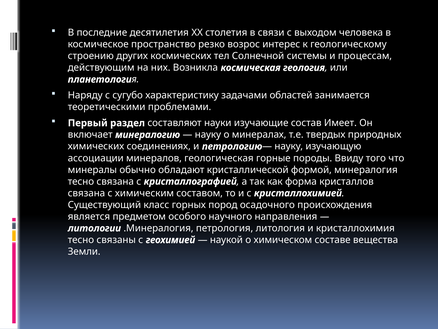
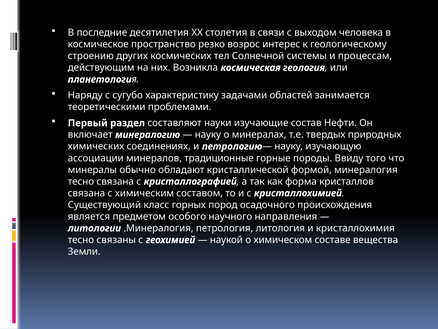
Имеет: Имеет -> Нефти
геологическая: геологическая -> традиционные
